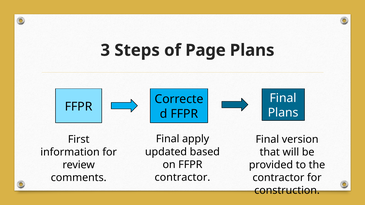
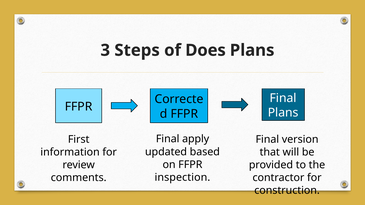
Page: Page -> Does
contractor at (182, 178): contractor -> inspection
